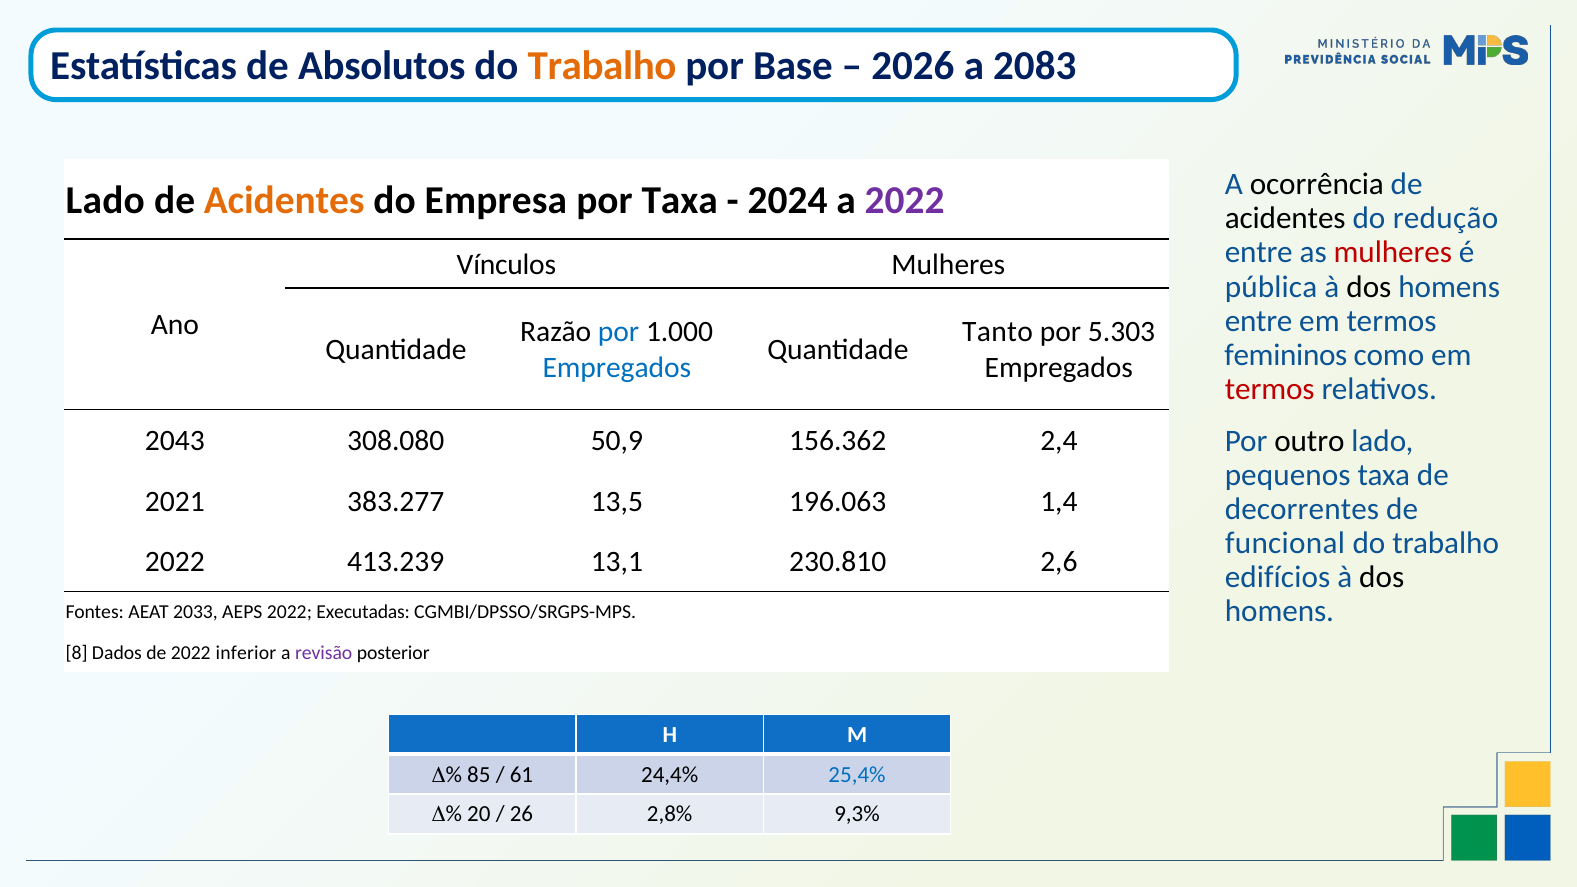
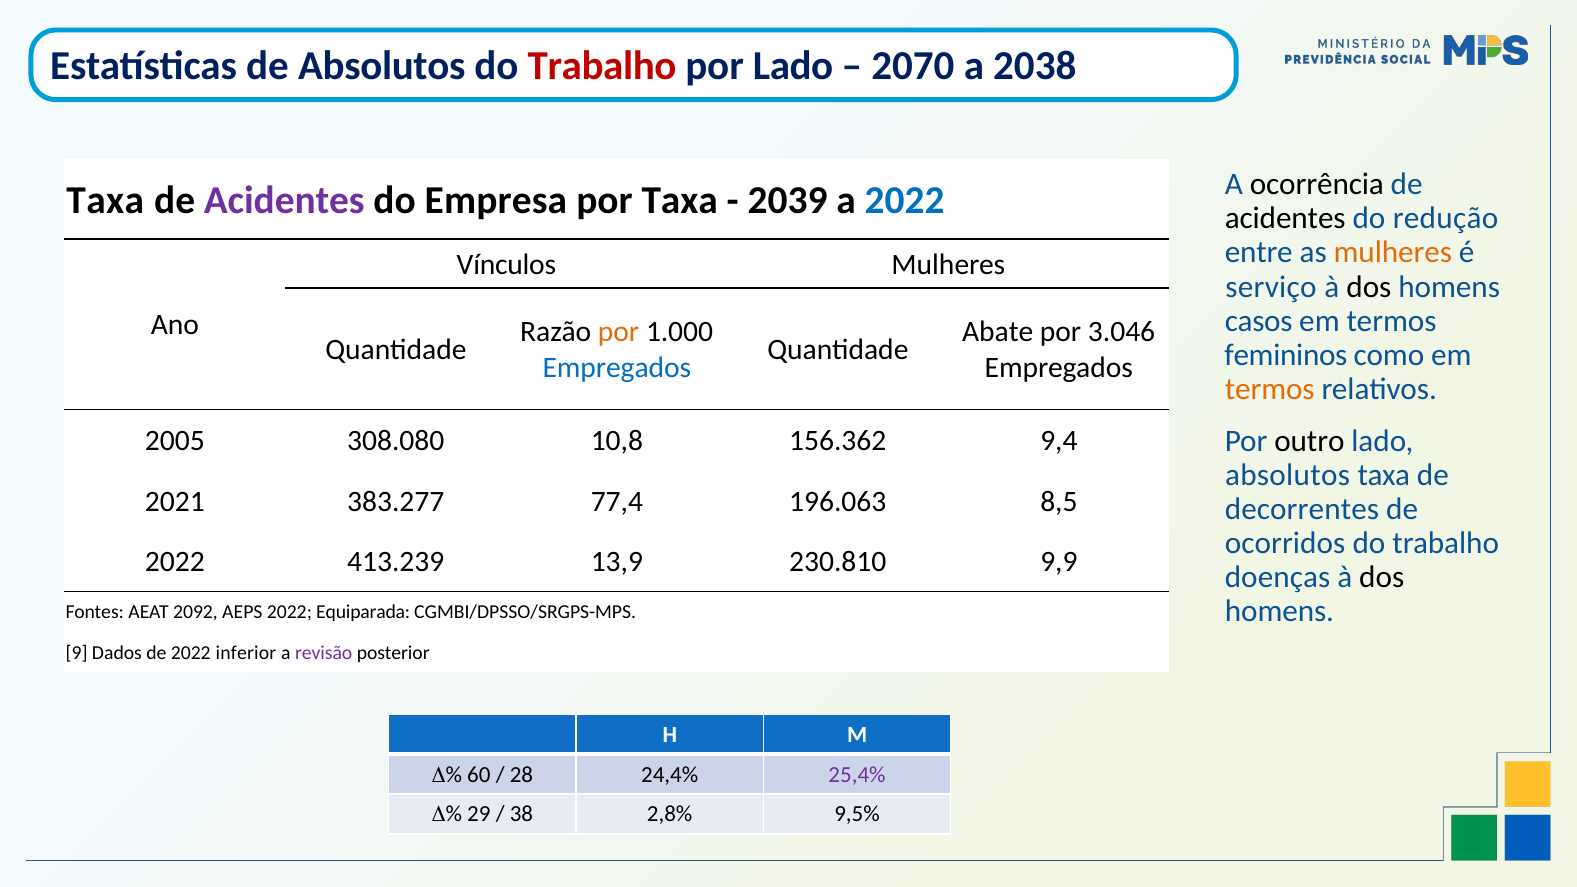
Trabalho at (602, 66) colour: orange -> red
por Base: Base -> Lado
2026: 2026 -> 2070
2083: 2083 -> 2038
Lado at (105, 200): Lado -> Taxa
Acidentes at (284, 200) colour: orange -> purple
2024: 2024 -> 2039
2022 at (905, 200) colour: purple -> blue
mulheres at (1393, 253) colour: red -> orange
pública: pública -> serviço
entre at (1259, 321): entre -> casos
por at (619, 332) colour: blue -> orange
Tanto: Tanto -> Abate
5.303: 5.303 -> 3.046
termos at (1270, 389) colour: red -> orange
2043: 2043 -> 2005
50,9: 50,9 -> 10,8
2,4: 2,4 -> 9,4
pequenos at (1288, 475): pequenos -> absolutos
13,5: 13,5 -> 77,4
1,4: 1,4 -> 8,5
funcional: funcional -> ocorridos
13,1: 13,1 -> 13,9
2,6: 2,6 -> 9,9
edifícios: edifícios -> doenças
2033: 2033 -> 2092
Executadas: Executadas -> Equiparada
8: 8 -> 9
85: 85 -> 60
61: 61 -> 28
25,4% colour: blue -> purple
20: 20 -> 29
26: 26 -> 38
9,3%: 9,3% -> 9,5%
